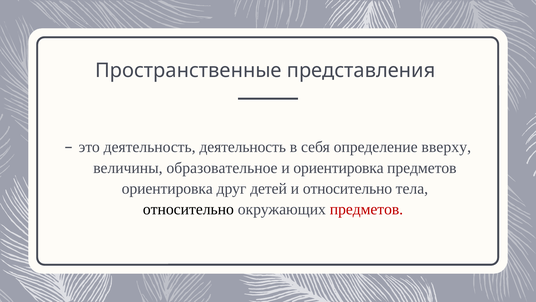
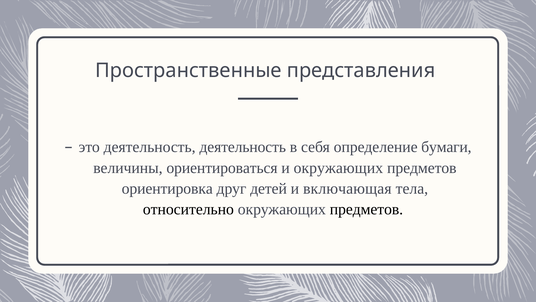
вверху: вверху -> бумаги
образовательное: образовательное -> ориентироваться
и ориентировка: ориентировка -> окружающих
и относительно: относительно -> включающая
предметов at (366, 209) colour: red -> black
